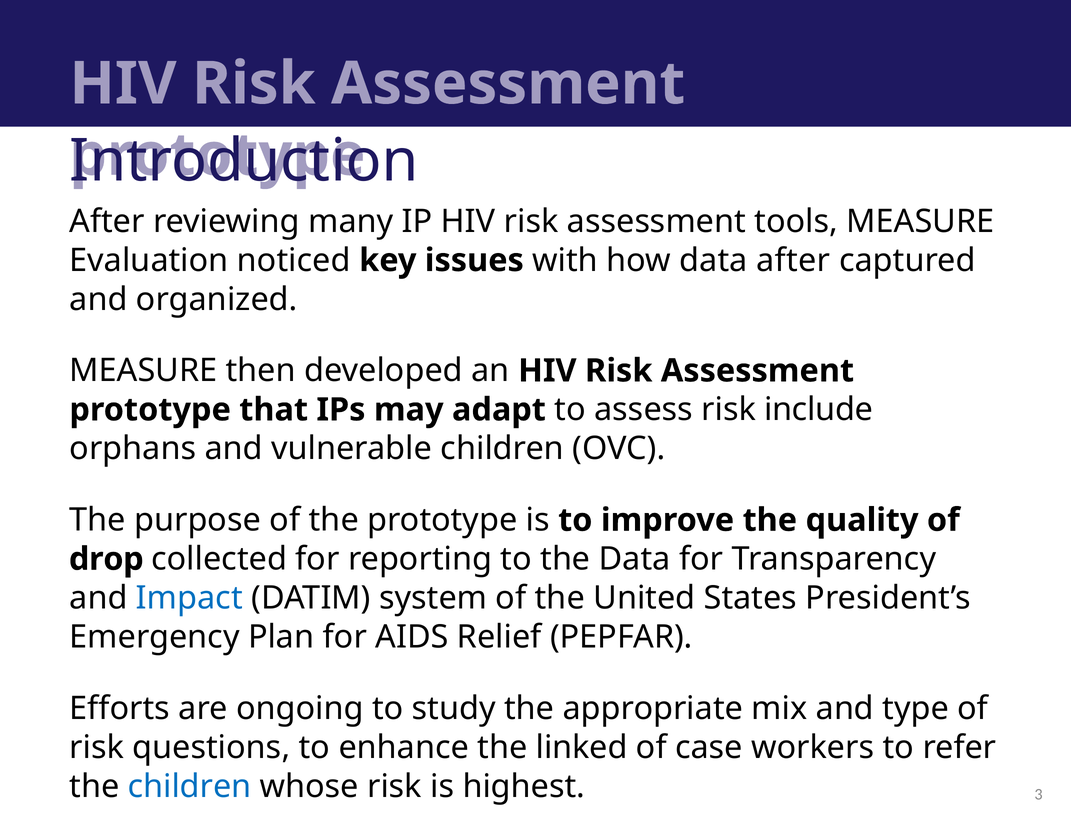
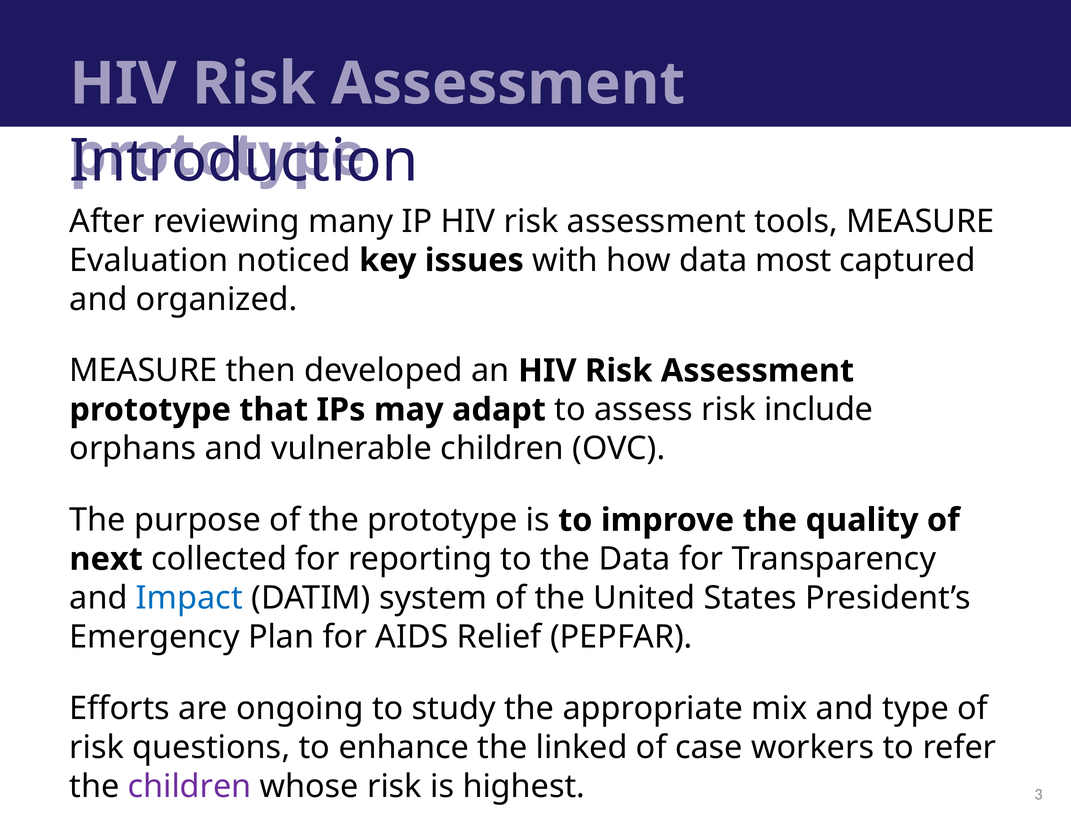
data after: after -> most
drop: drop -> next
children at (190, 786) colour: blue -> purple
